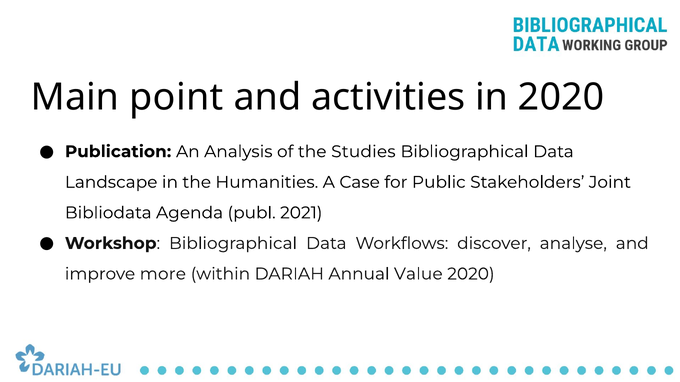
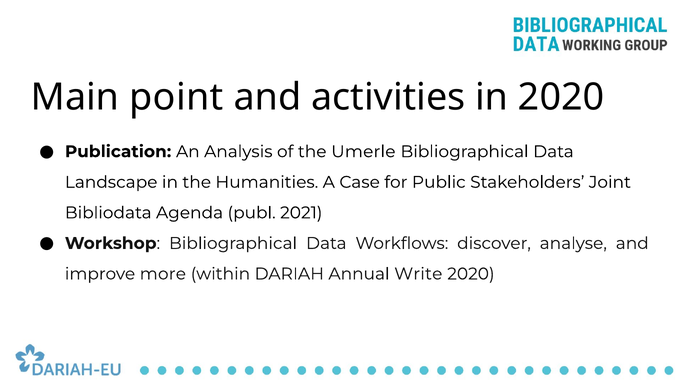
Studies: Studies -> Umerle
Value: Value -> Write
